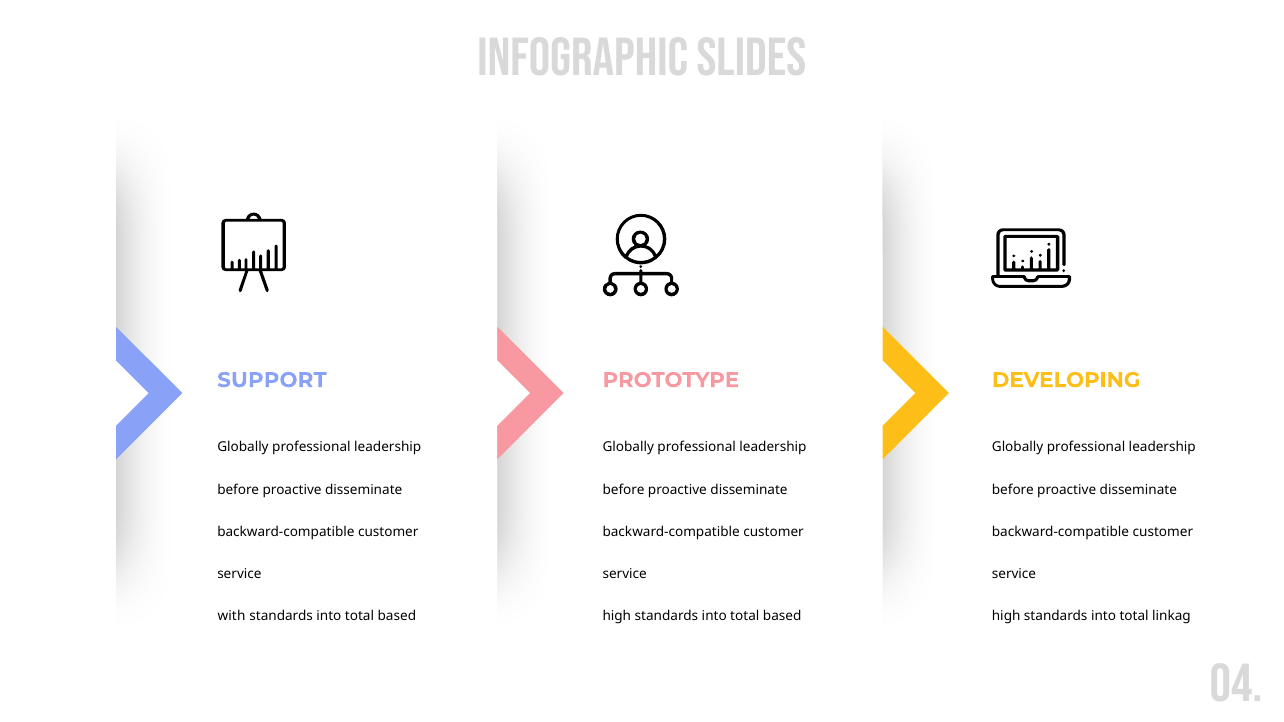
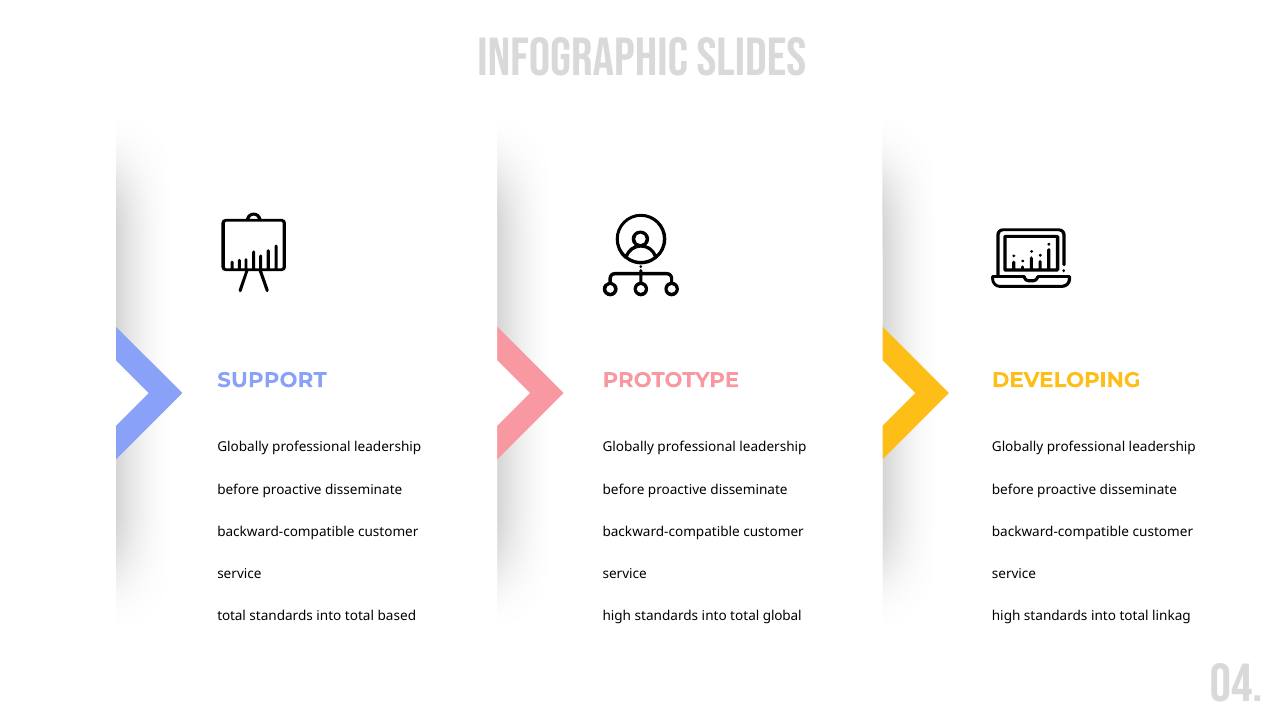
with at (231, 616): with -> total
based at (782, 616): based -> global
